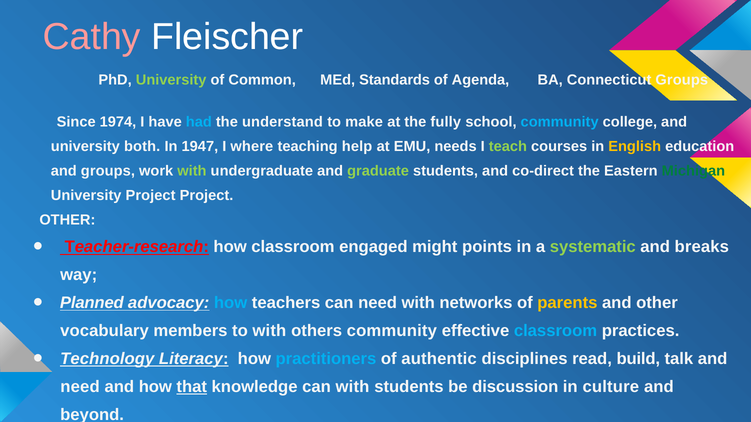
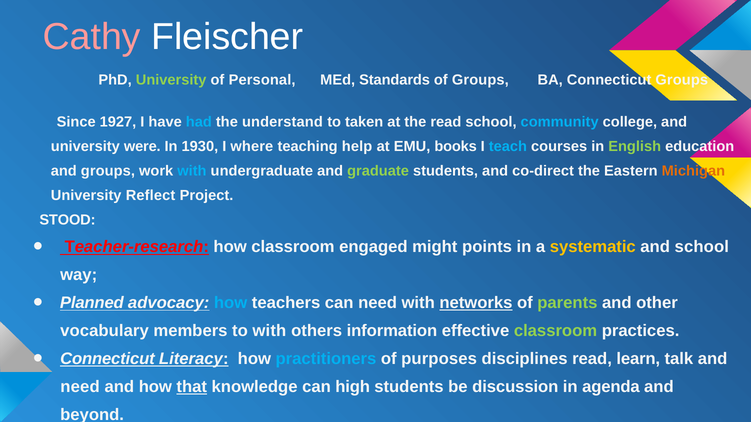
Common: Common -> Personal
of Agenda: Agenda -> Groups
1974: 1974 -> 1927
make: make -> taken
the fully: fully -> read
both: both -> were
1947: 1947 -> 1930
needs: needs -> books
teach colour: light green -> light blue
English colour: yellow -> light green
with at (192, 171) colour: light green -> light blue
Michigan colour: green -> orange
University Project: Project -> Reflect
OTHER at (67, 220): OTHER -> STOOD
systematic colour: light green -> yellow
and breaks: breaks -> school
networks underline: none -> present
parents colour: yellow -> light green
others community: community -> information
classroom at (556, 331) colour: light blue -> light green
Technology at (107, 359): Technology -> Connecticut
authentic: authentic -> purposes
build: build -> learn
can with: with -> high
culture: culture -> agenda
